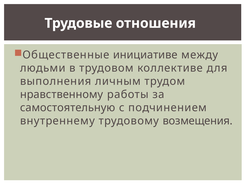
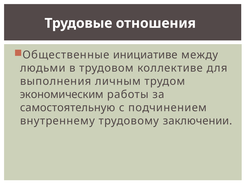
нравственному: нравственному -> экономическим
возмещения: возмещения -> заключении
